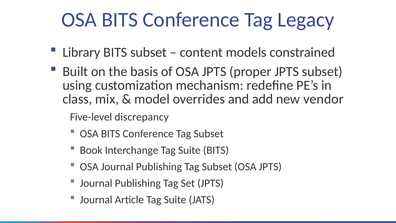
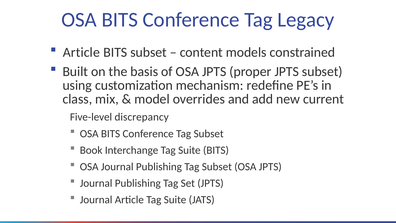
Library at (81, 52): Library -> Article
vendor: vendor -> current
